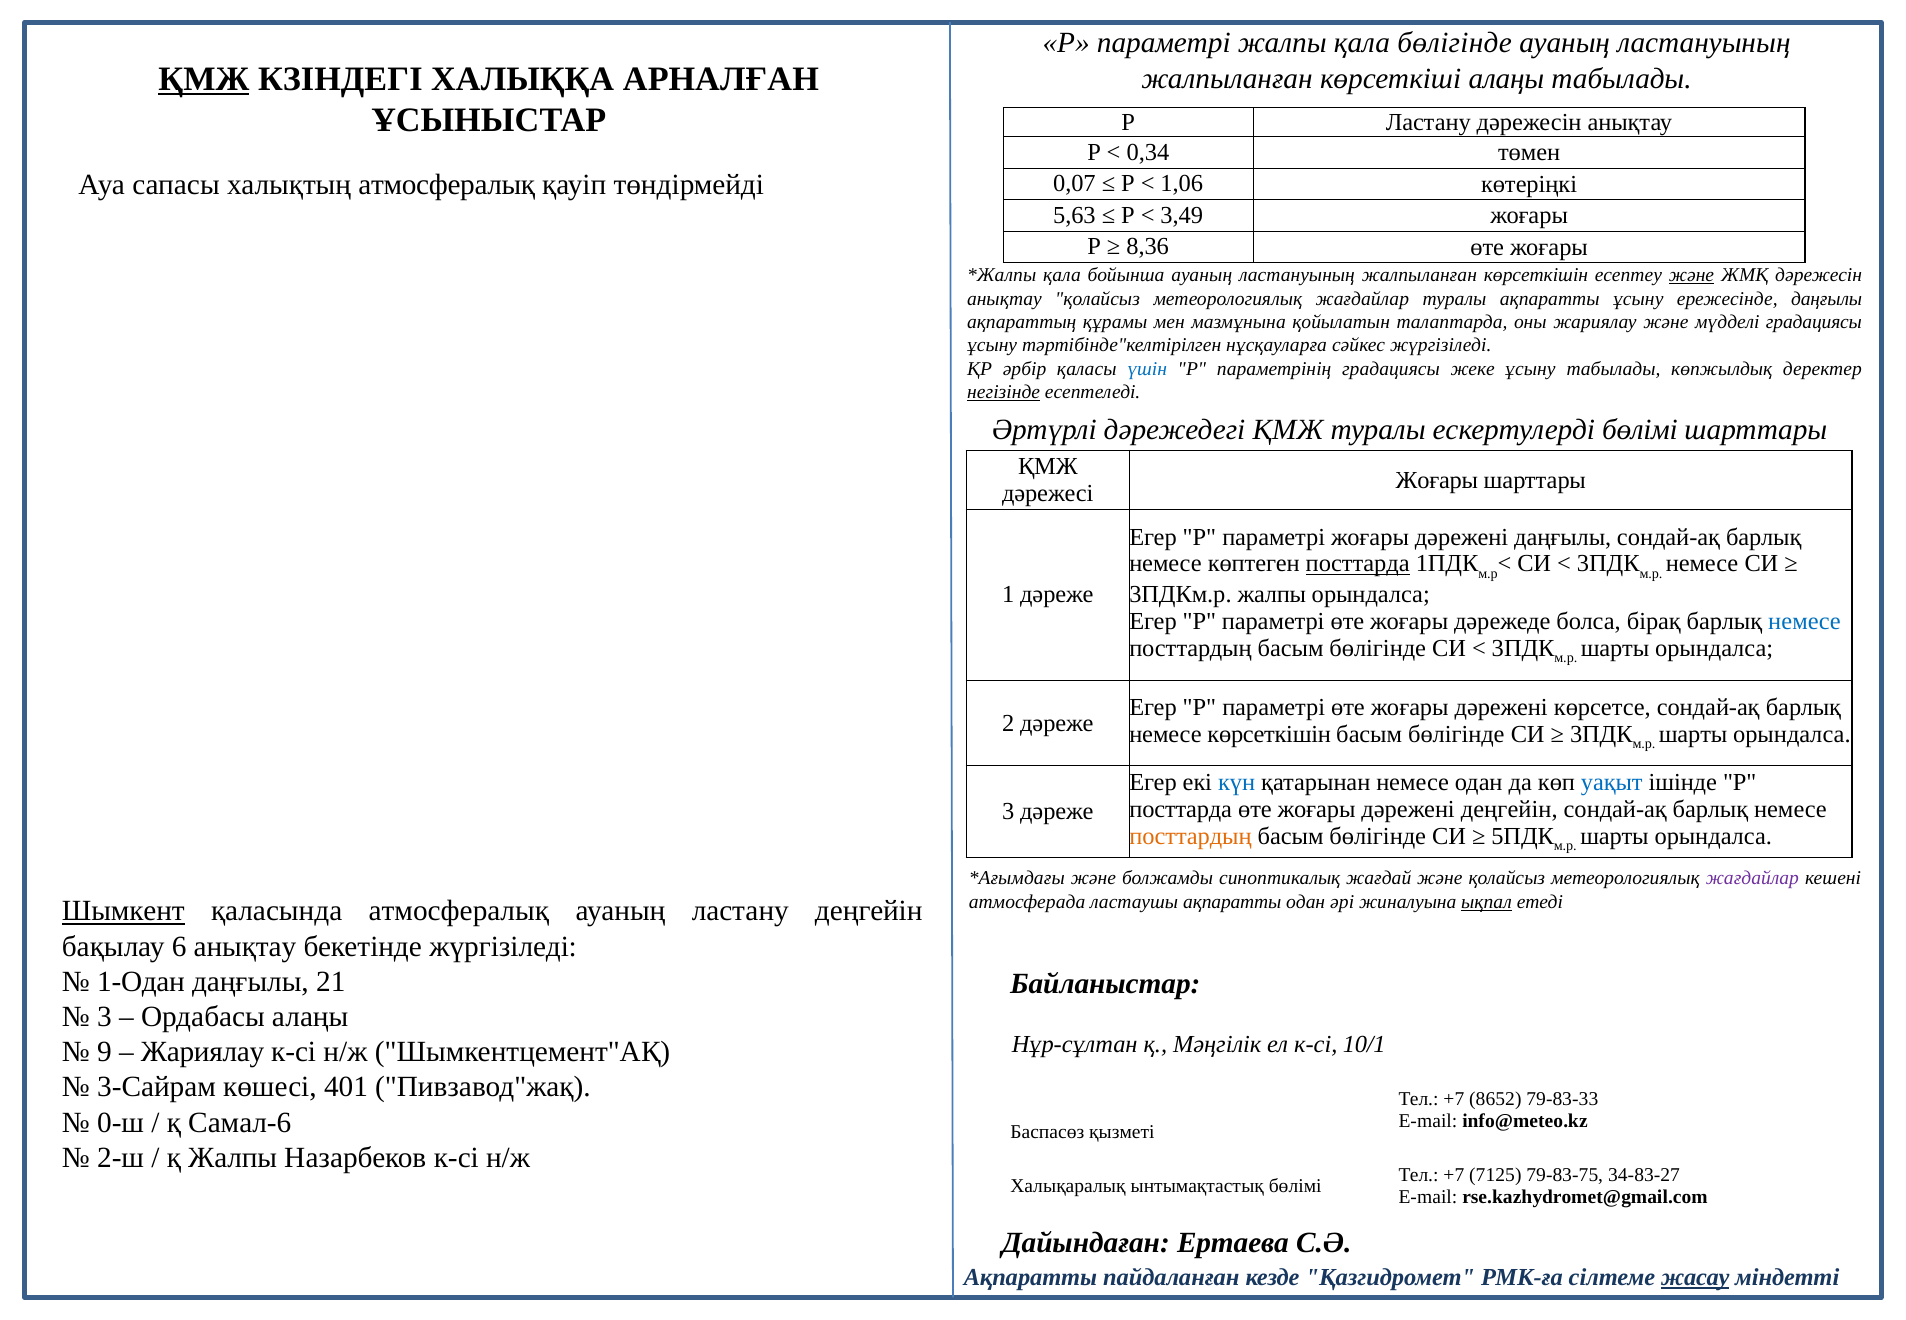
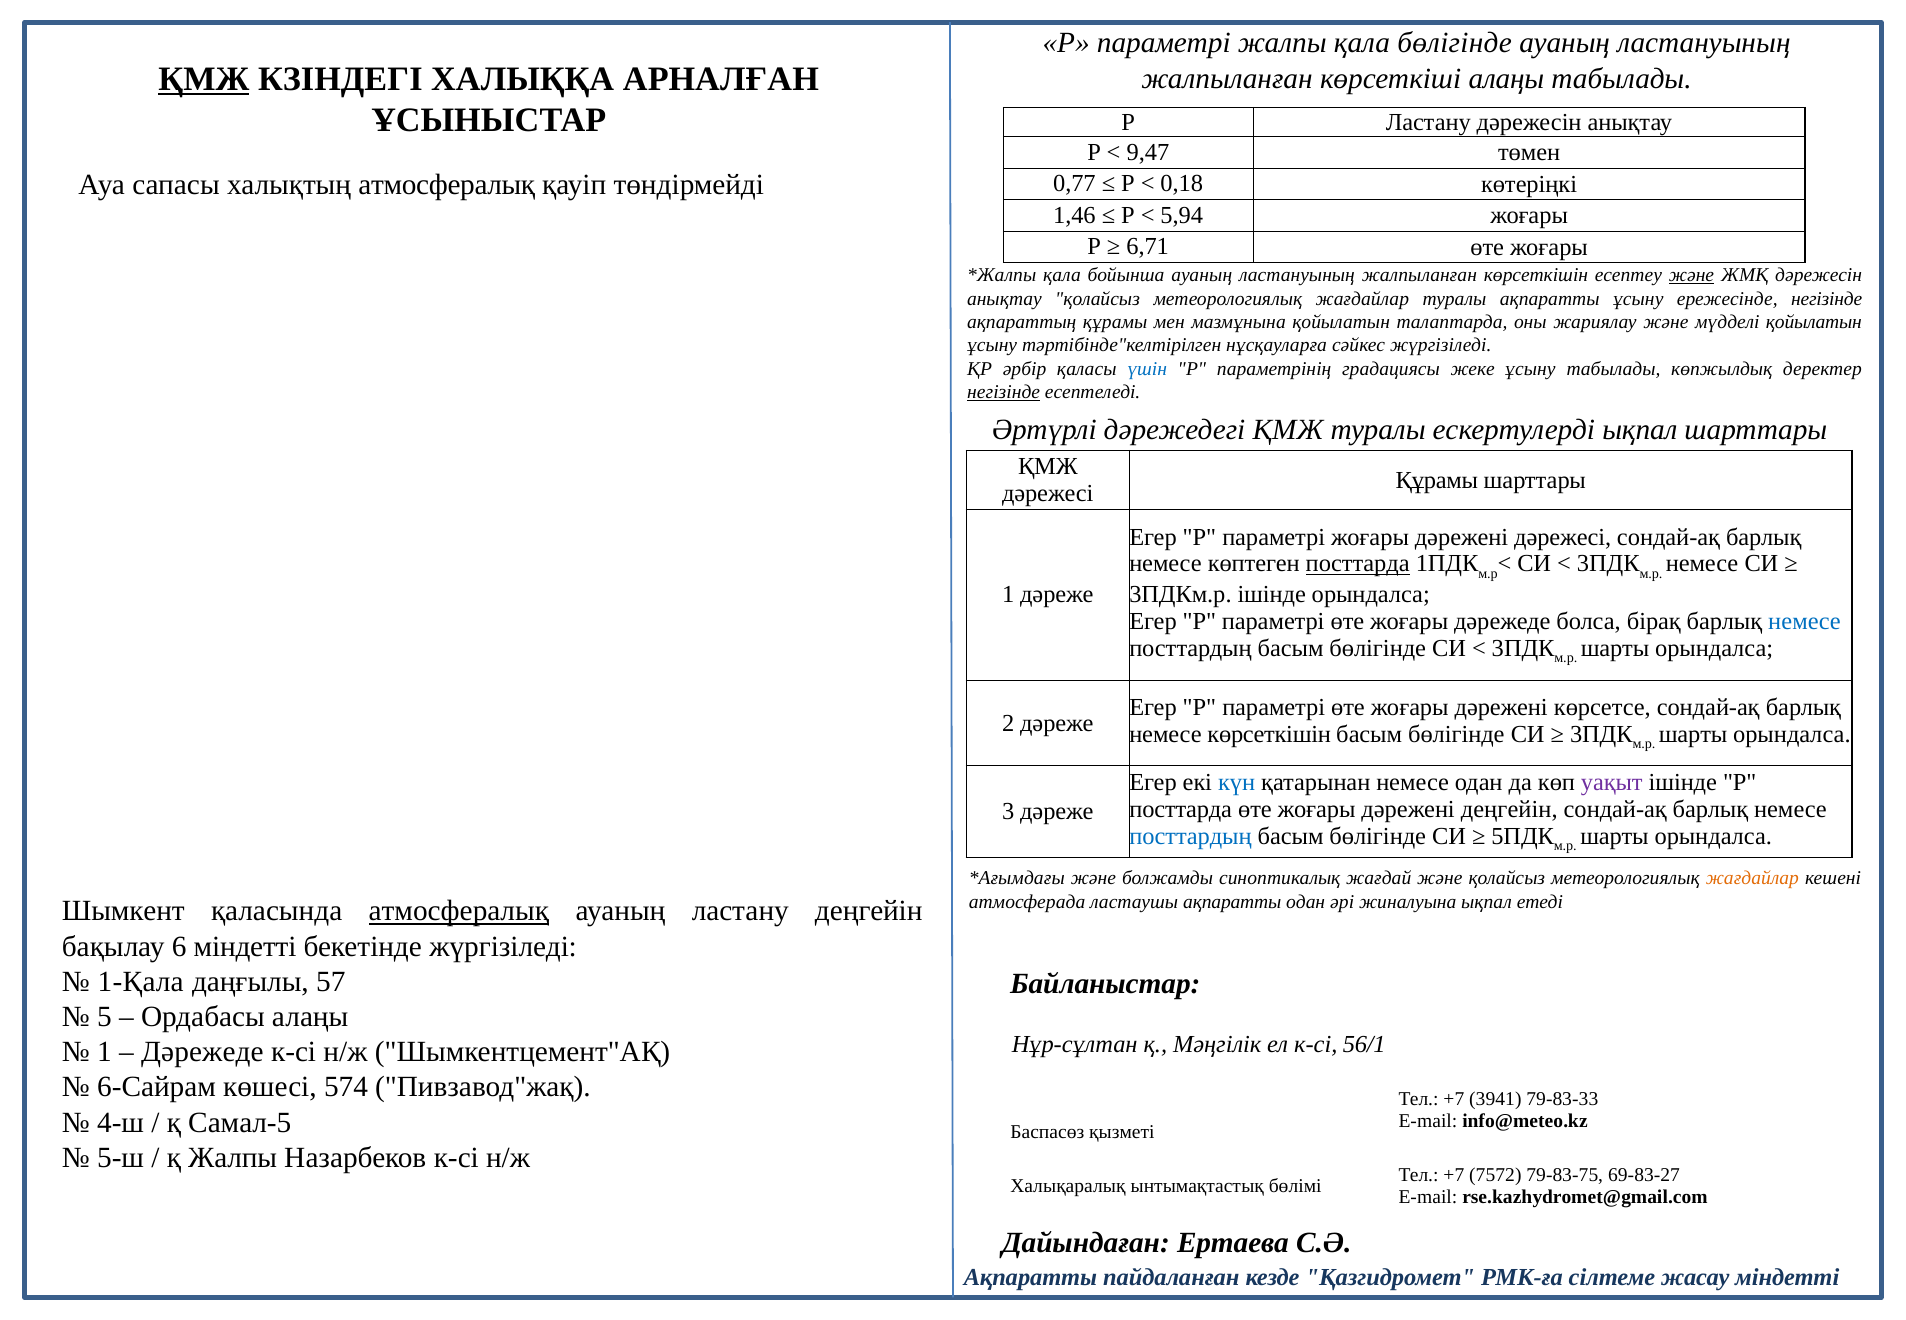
0,34: 0,34 -> 9,47
0,07: 0,07 -> 0,77
1,06: 1,06 -> 0,18
5,63: 5,63 -> 1,46
3,49: 3,49 -> 5,94
8,36: 8,36 -> 6,71
ережесінде даңғылы: даңғылы -> негізінде
мүдделі градациясы: градациясы -> қойылатын
ескертулерді бөлімі: бөлімі -> ықпал
Жоғары at (1437, 480): Жоғары -> Құрамы
дәрежені даңғылы: даңғылы -> дәрежесі
3ПДКм.р жалпы: жалпы -> ішінде
уақыт colour: blue -> purple
посттардың at (1191, 836) colour: orange -> blue
жағдайлар at (1752, 878) colour: purple -> orange
ықпал at (1486, 901) underline: present -> none
Шымкент underline: present -> none
атмосфералық at (459, 911) underline: none -> present
6 анықтау: анықтау -> міндетті
1-Одан: 1-Одан -> 1-Қала
21: 21 -> 57
3 at (105, 1016): 3 -> 5
10/1: 10/1 -> 56/1
9 at (105, 1052): 9 -> 1
Жариялау at (203, 1052): Жариялау -> Дәрежеде
3-Сайрам: 3-Сайрам -> 6-Сайрам
401: 401 -> 574
8652: 8652 -> 3941
0-ш: 0-ш -> 4-ш
Самал-6: Самал-6 -> Самал-5
2-ш: 2-ш -> 5-ш
7125: 7125 -> 7572
34-83-27: 34-83-27 -> 69-83-27
жасау underline: present -> none
